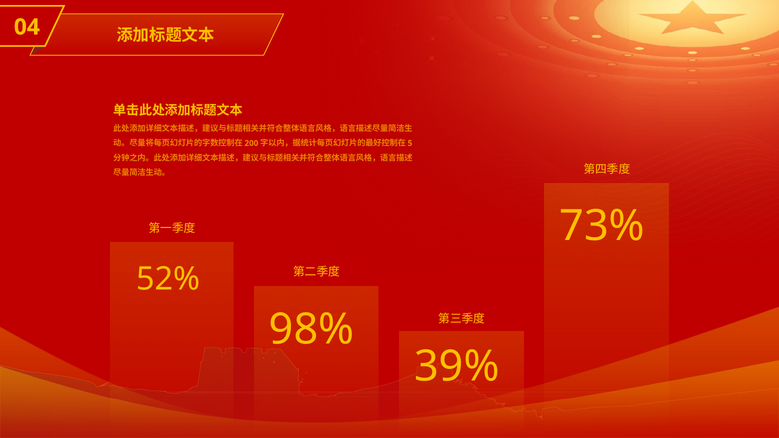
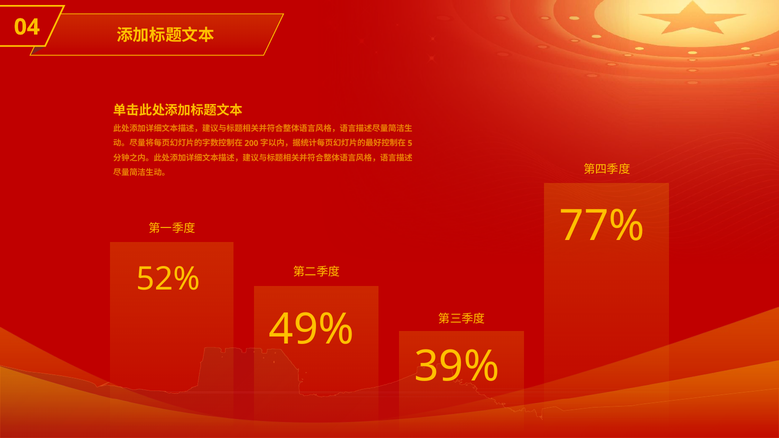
73%: 73% -> 77%
98%: 98% -> 49%
